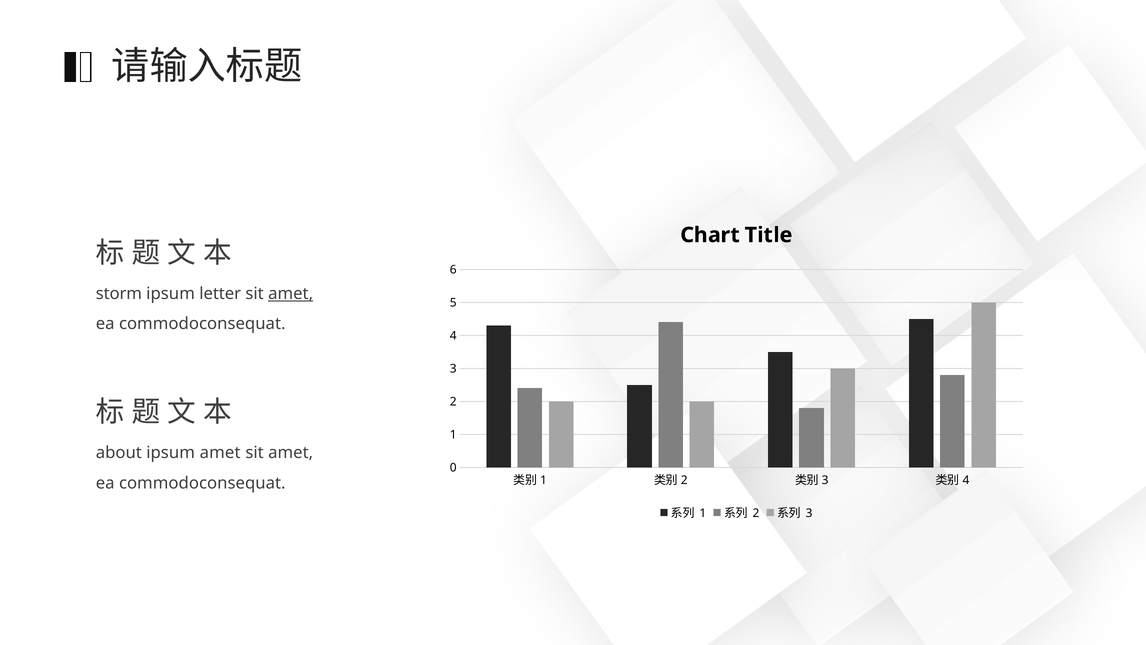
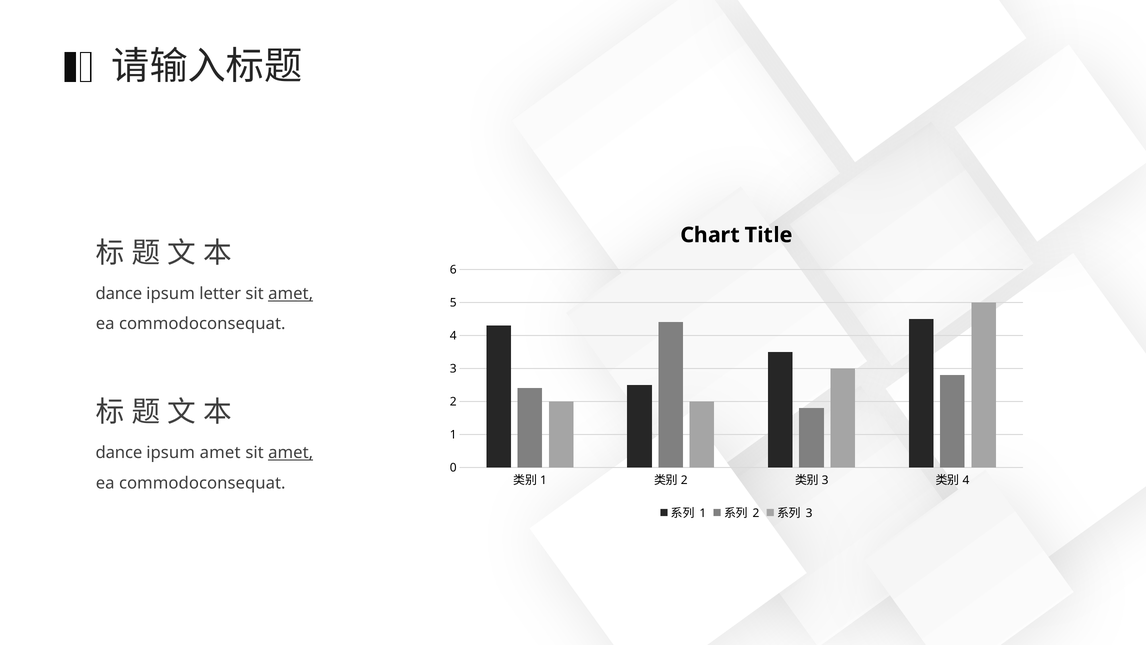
storm at (119, 294): storm -> dance
about at (119, 453): about -> dance
amet at (291, 453) underline: none -> present
